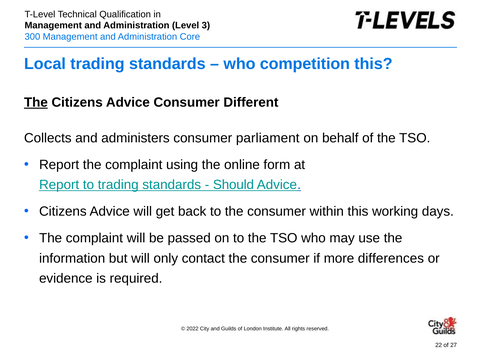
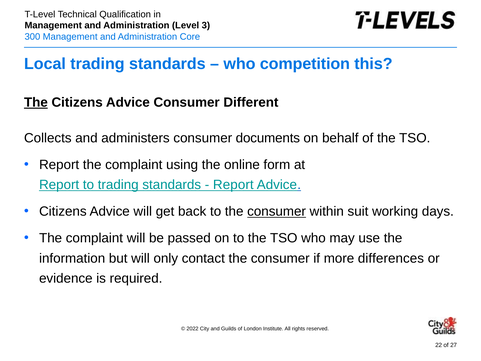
parliament: parliament -> documents
Should at (233, 185): Should -> Report
consumer at (277, 211) underline: none -> present
within this: this -> suit
